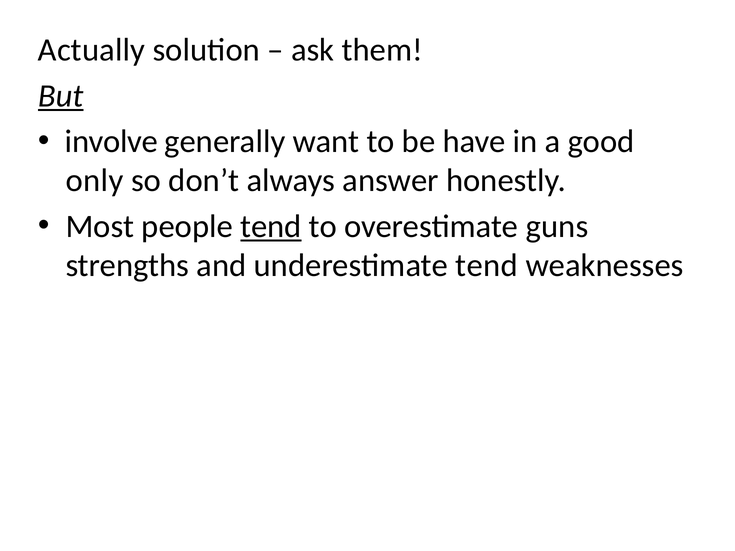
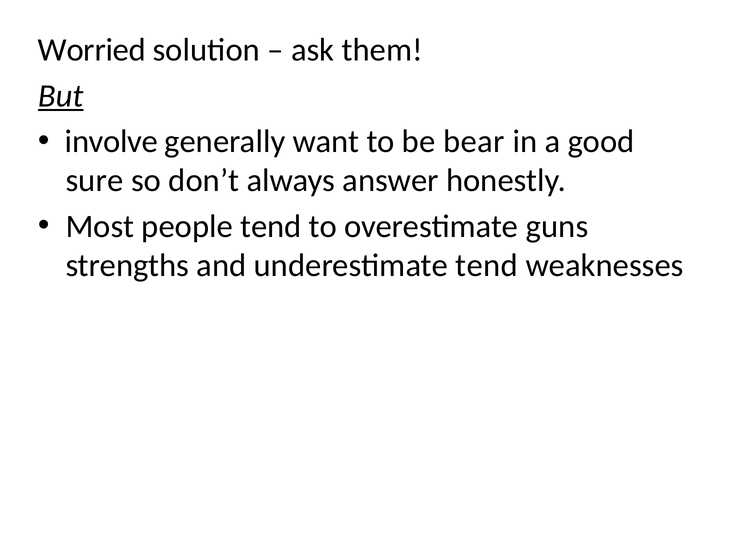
Actually: Actually -> Worried
have: have -> bear
only: only -> sure
tend at (271, 227) underline: present -> none
